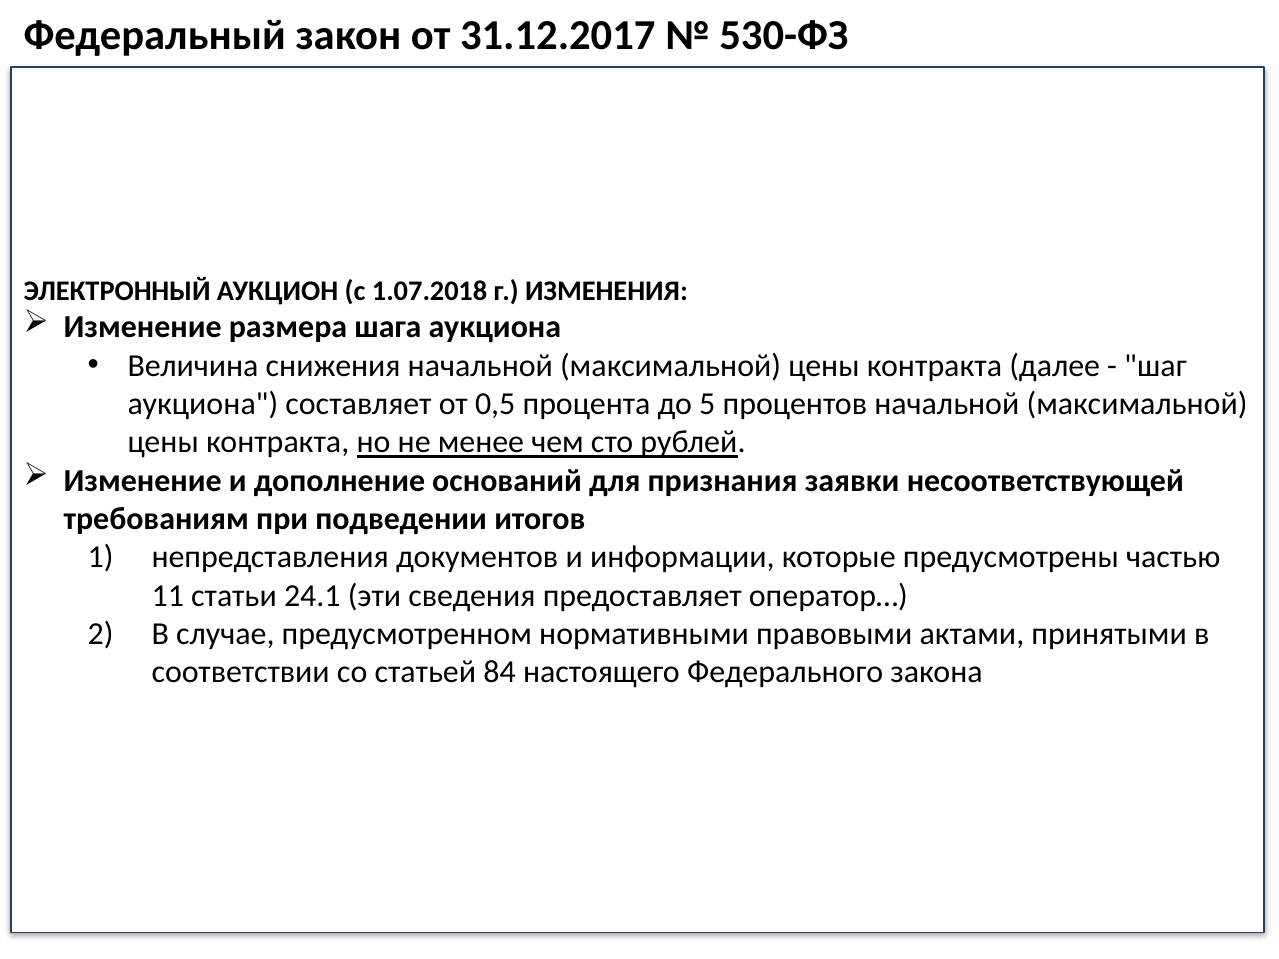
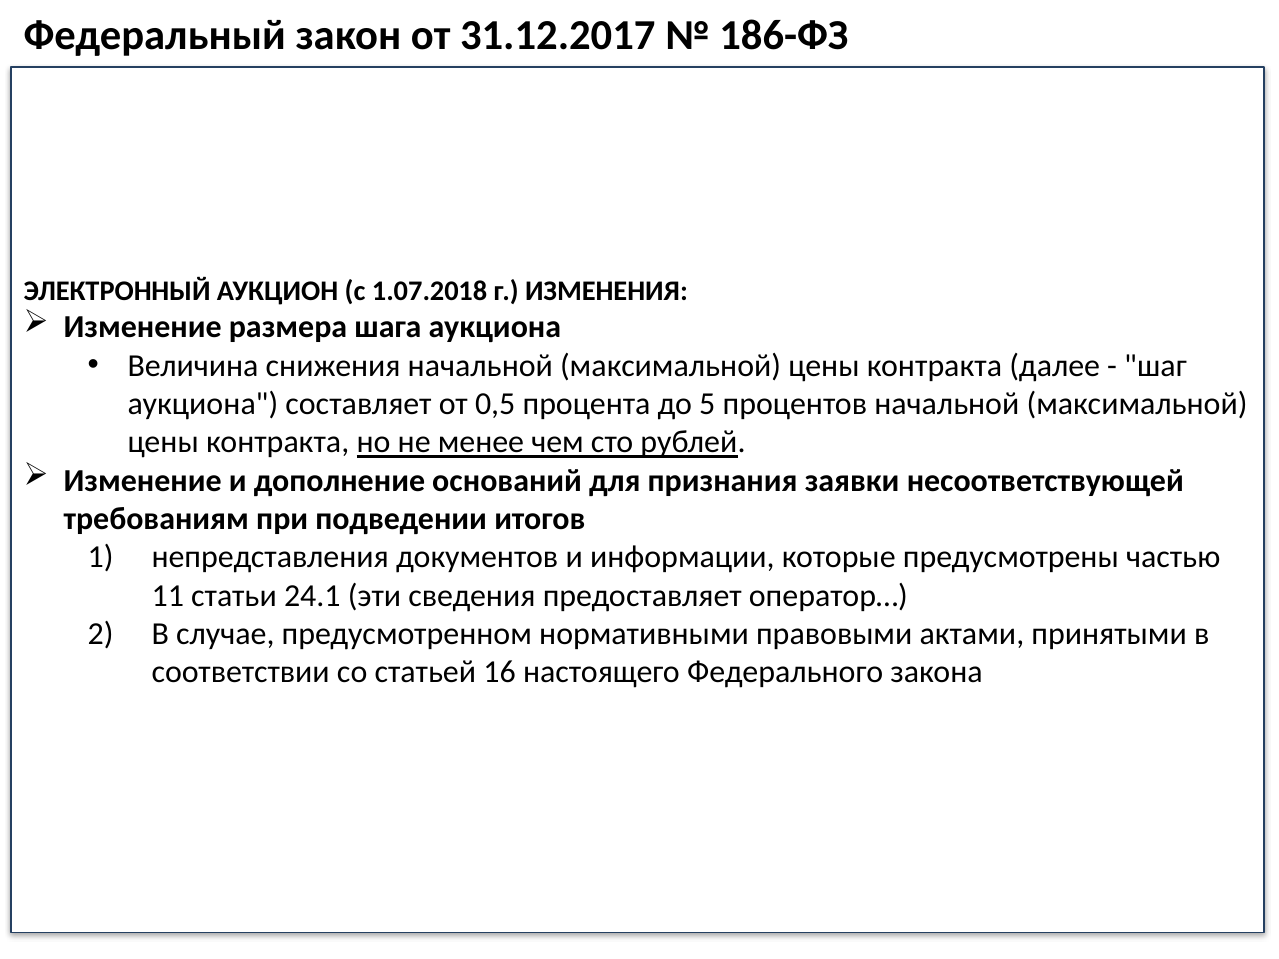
530-ФЗ: 530-ФЗ -> 186-ФЗ
84: 84 -> 16
